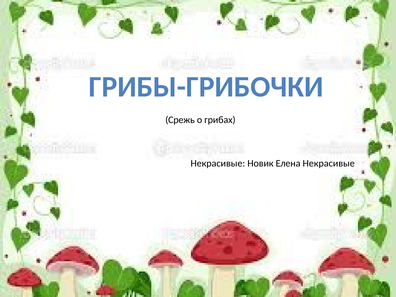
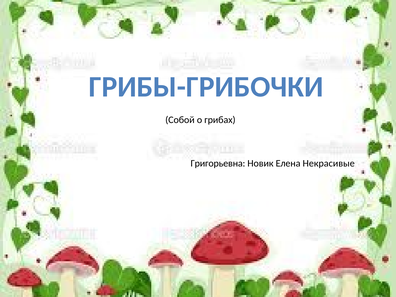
Срежь: Срежь -> Собой
Некрасивые at (218, 163): Некрасивые -> Григорьевна
